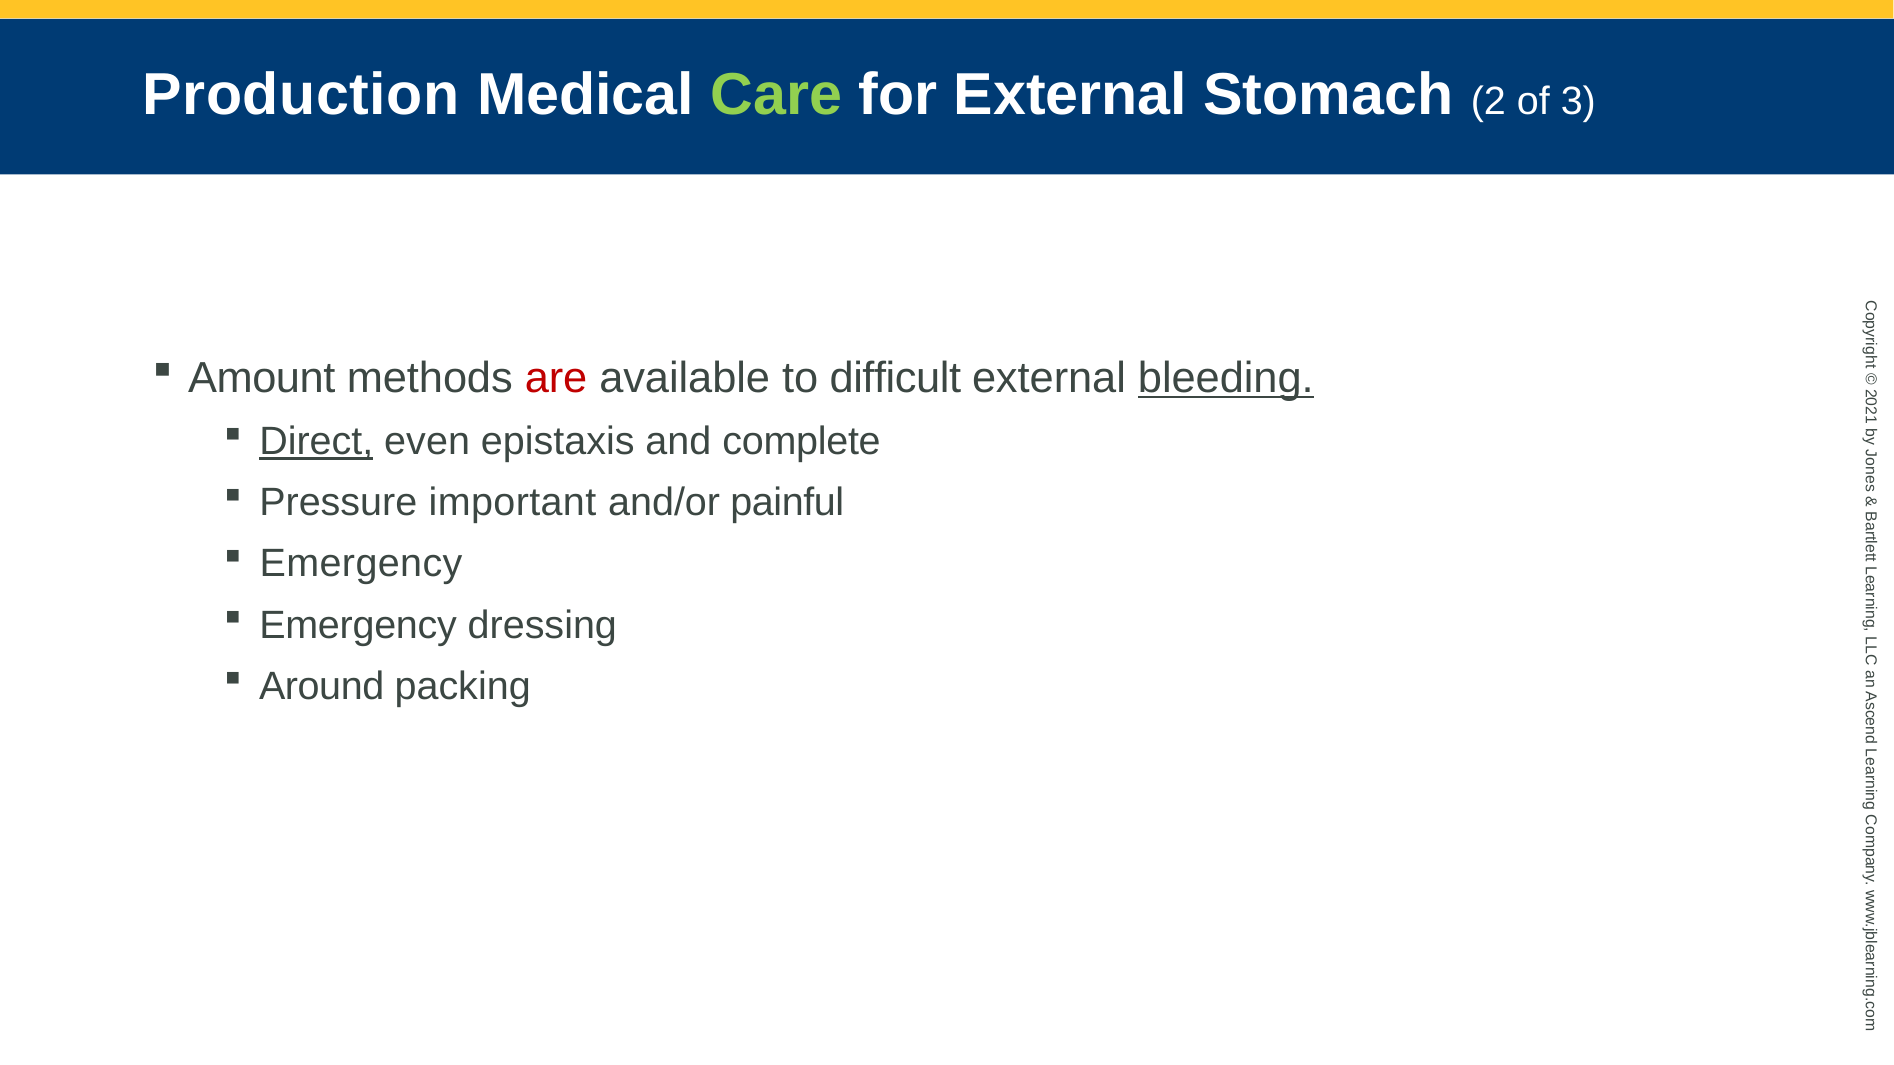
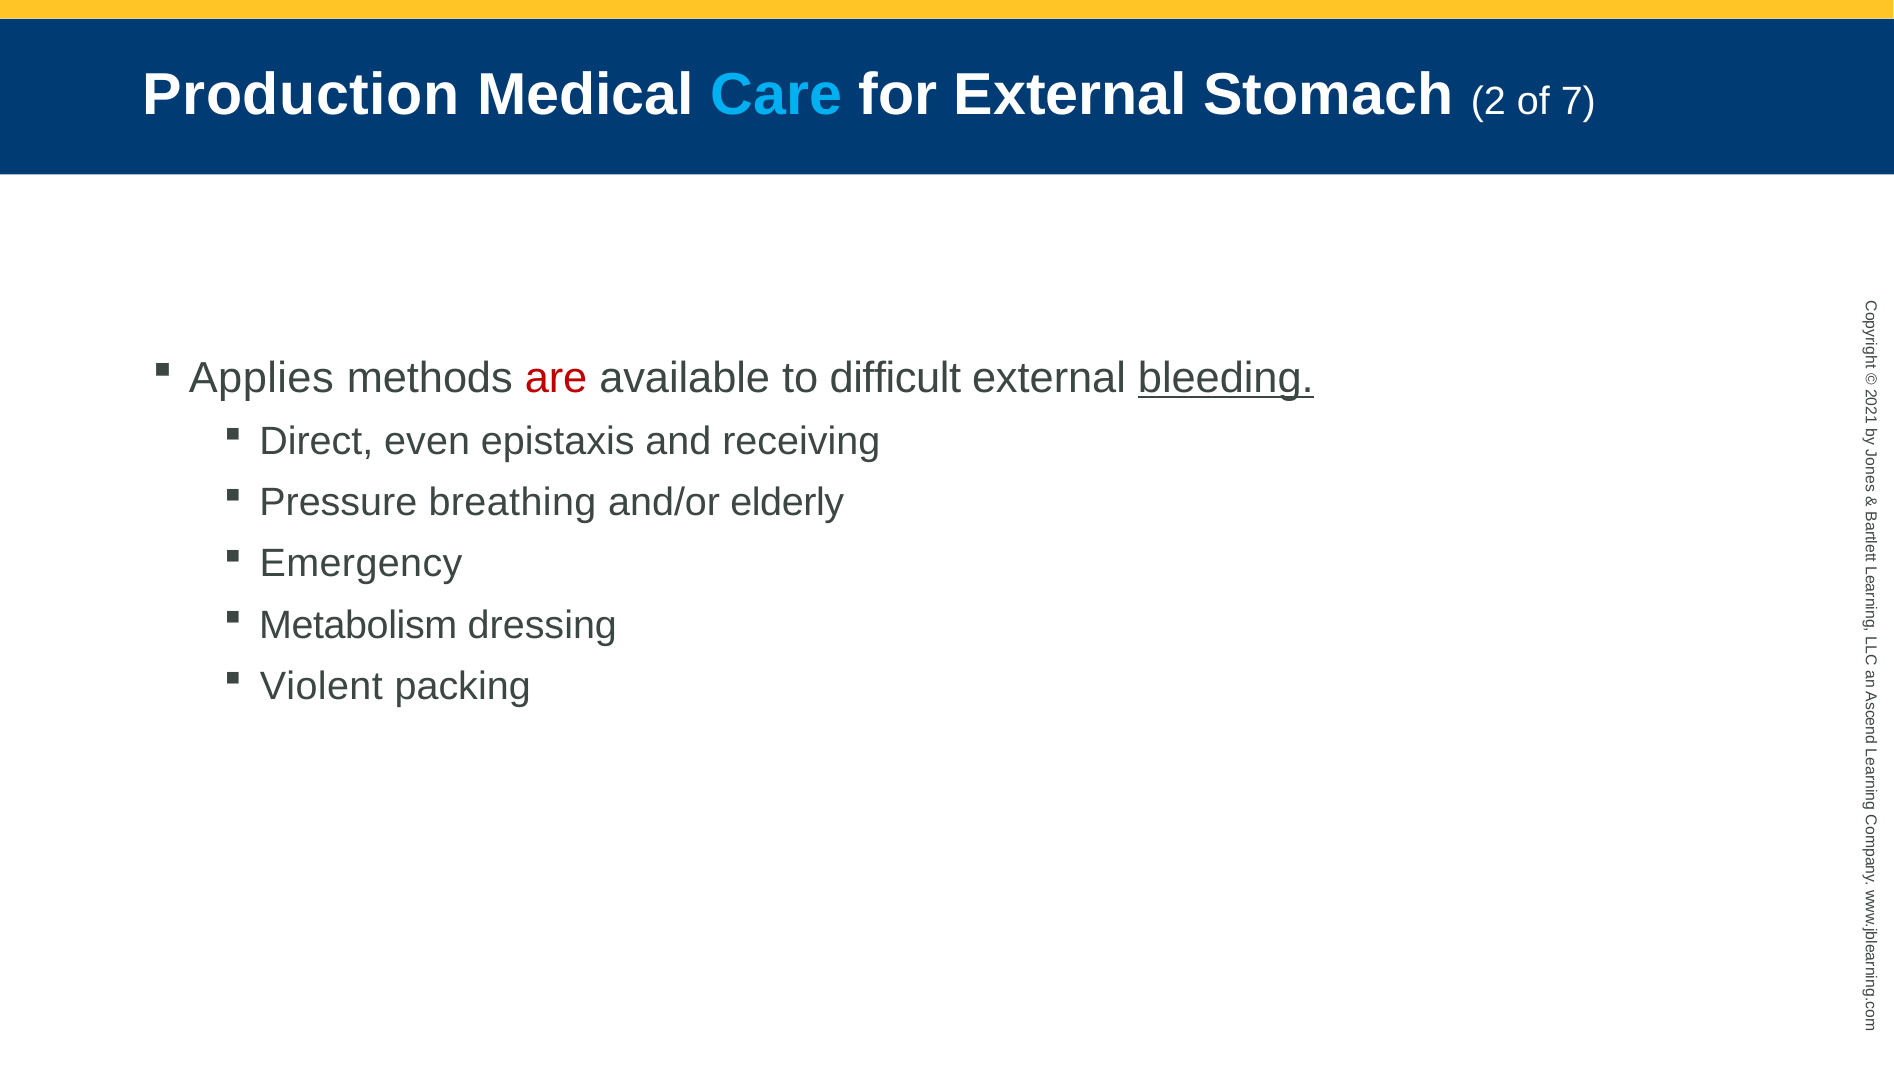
Care colour: light green -> light blue
3: 3 -> 7
Amount: Amount -> Applies
Direct underline: present -> none
complete: complete -> receiving
important: important -> breathing
painful: painful -> elderly
Emergency at (358, 625): Emergency -> Metabolism
Around: Around -> Violent
